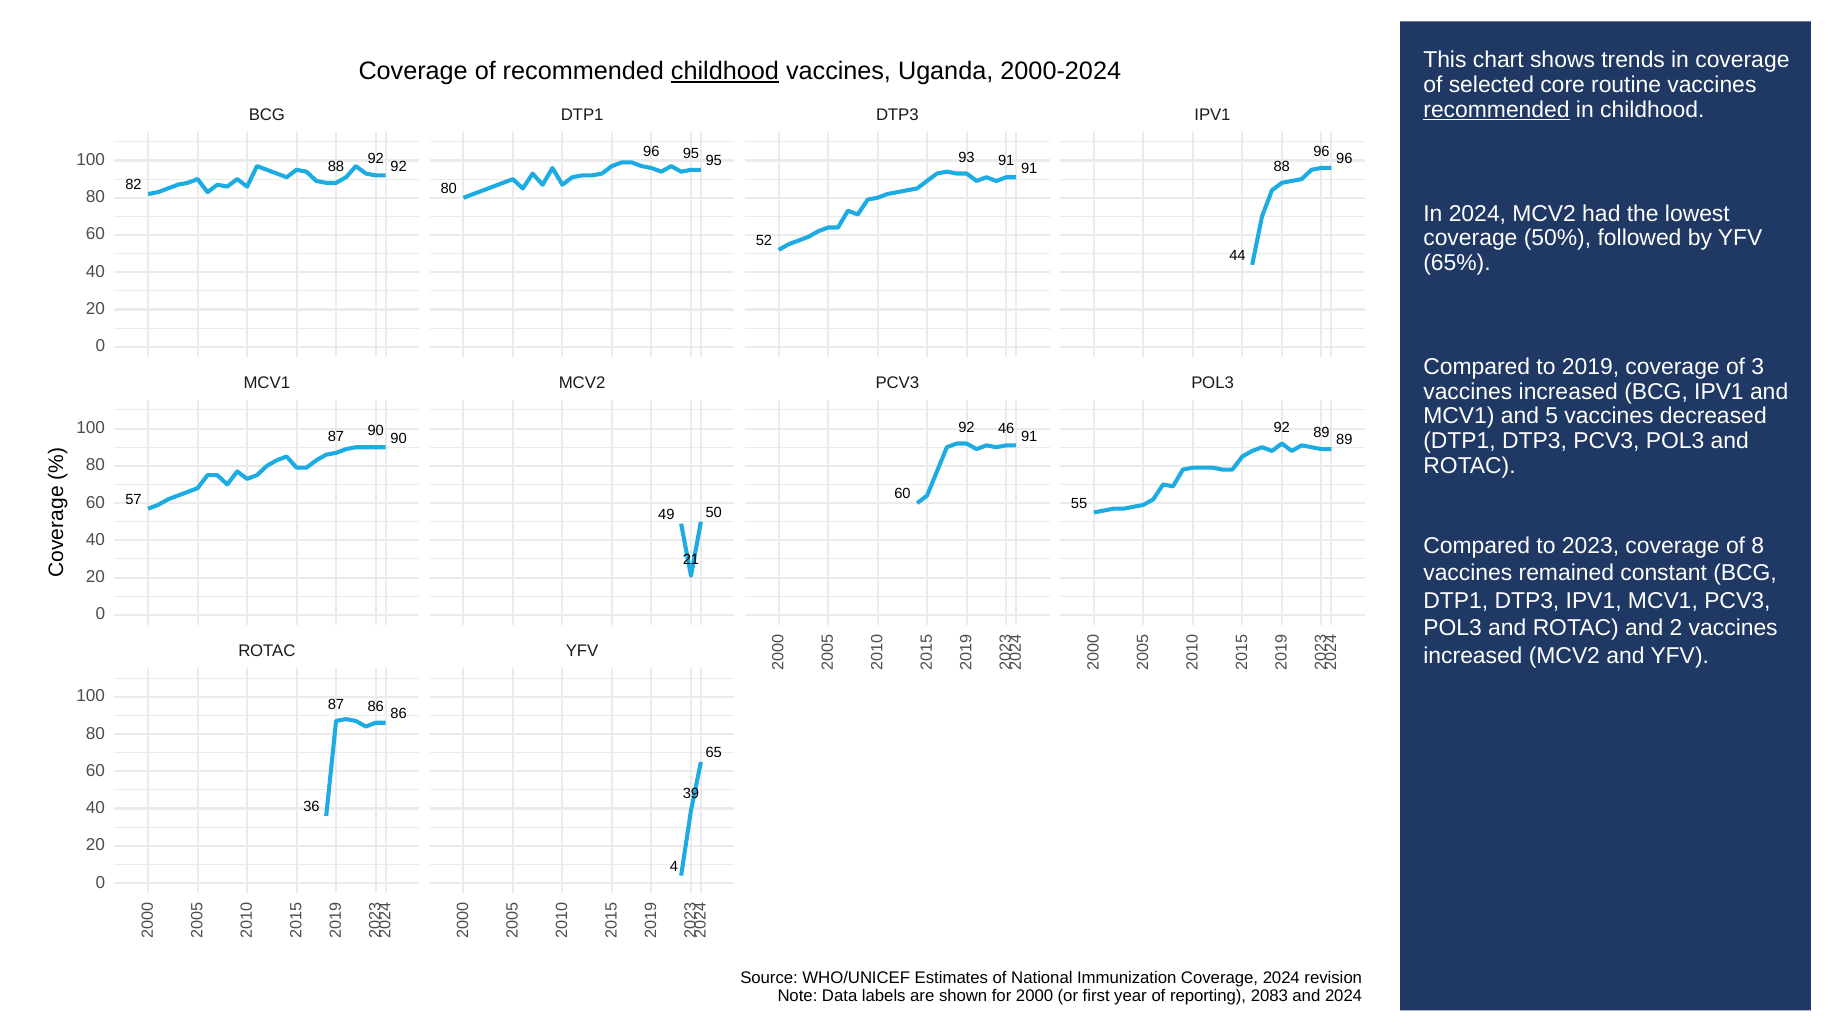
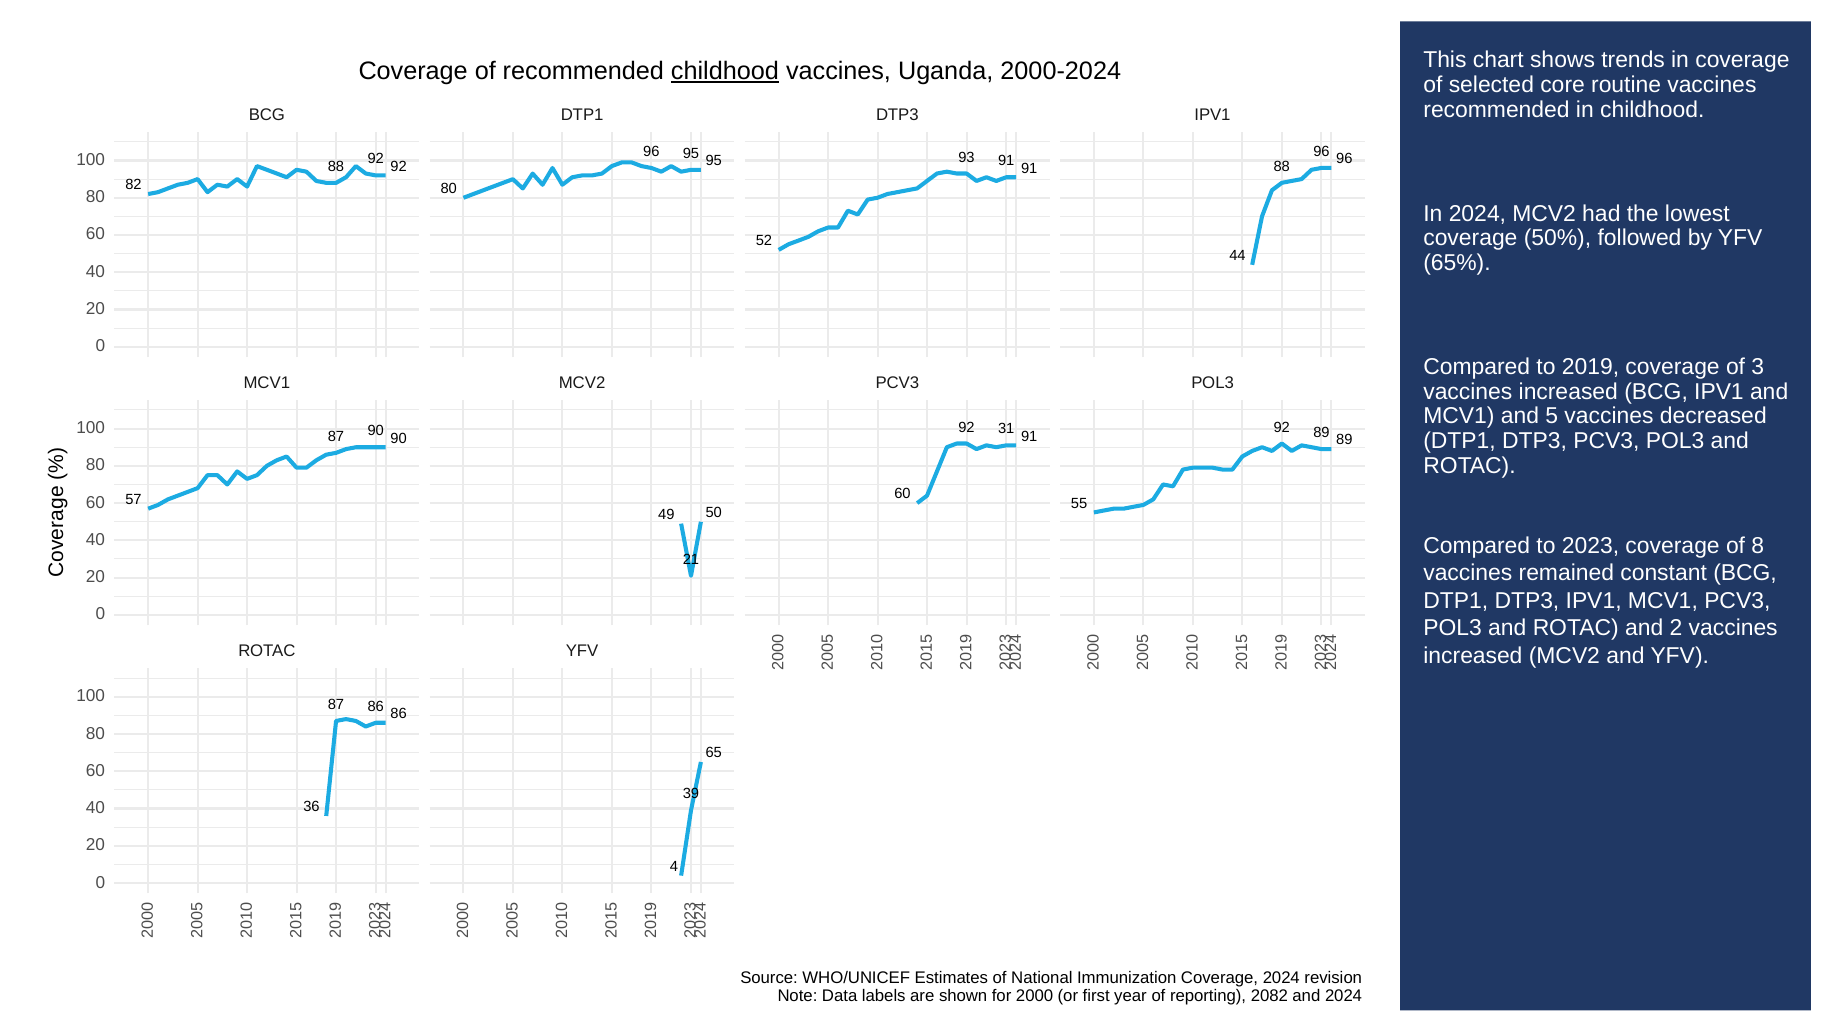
recommended at (1497, 110) underline: present -> none
46: 46 -> 31
2083: 2083 -> 2082
